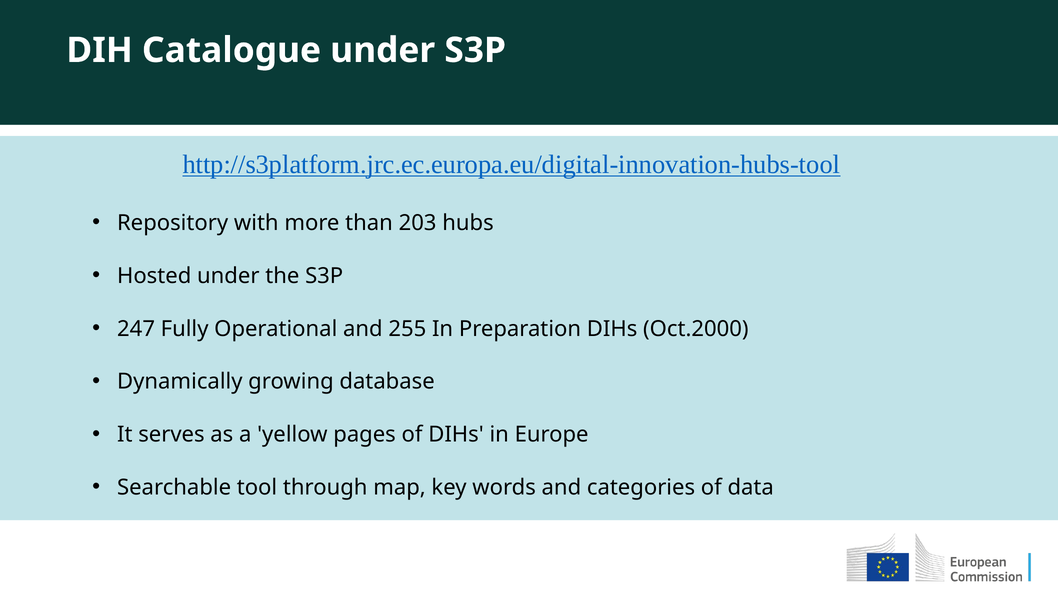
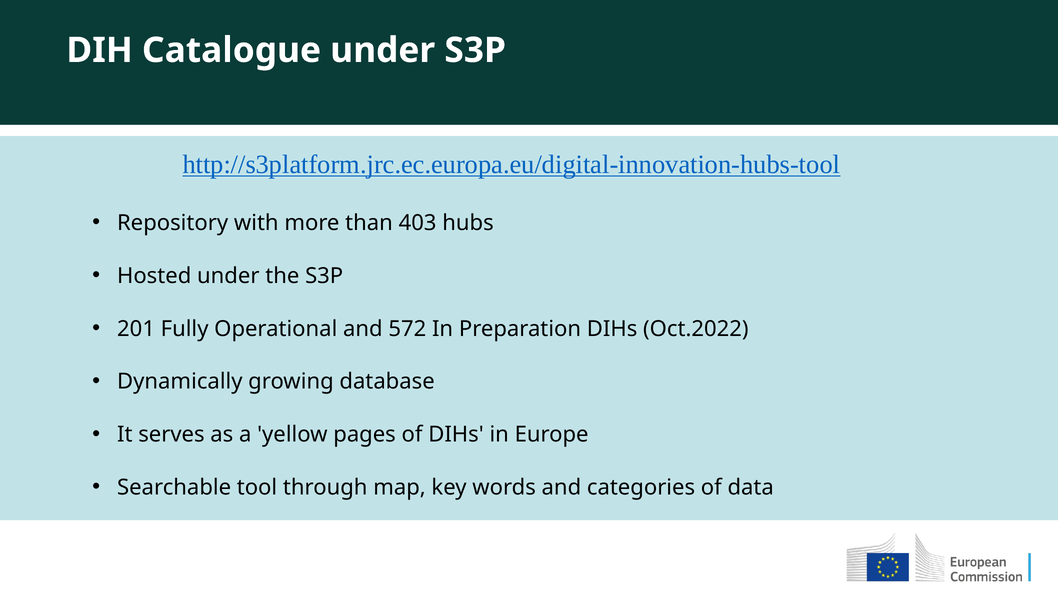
203: 203 -> 403
247: 247 -> 201
255: 255 -> 572
Oct.2000: Oct.2000 -> Oct.2022
